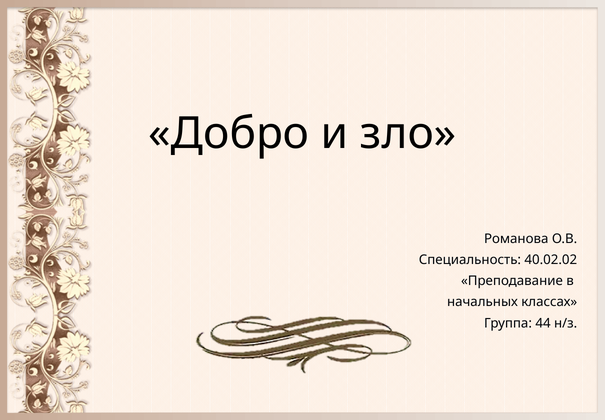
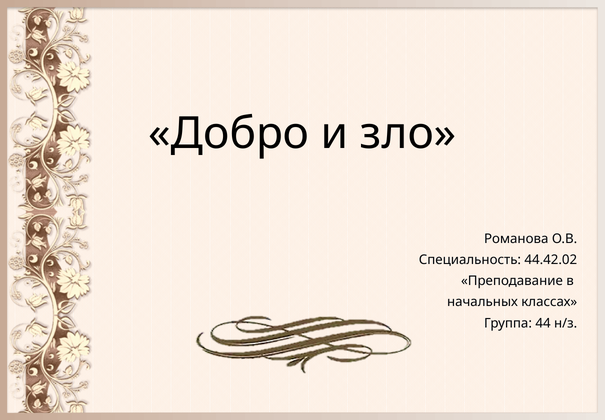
40.02.02: 40.02.02 -> 44.42.02
